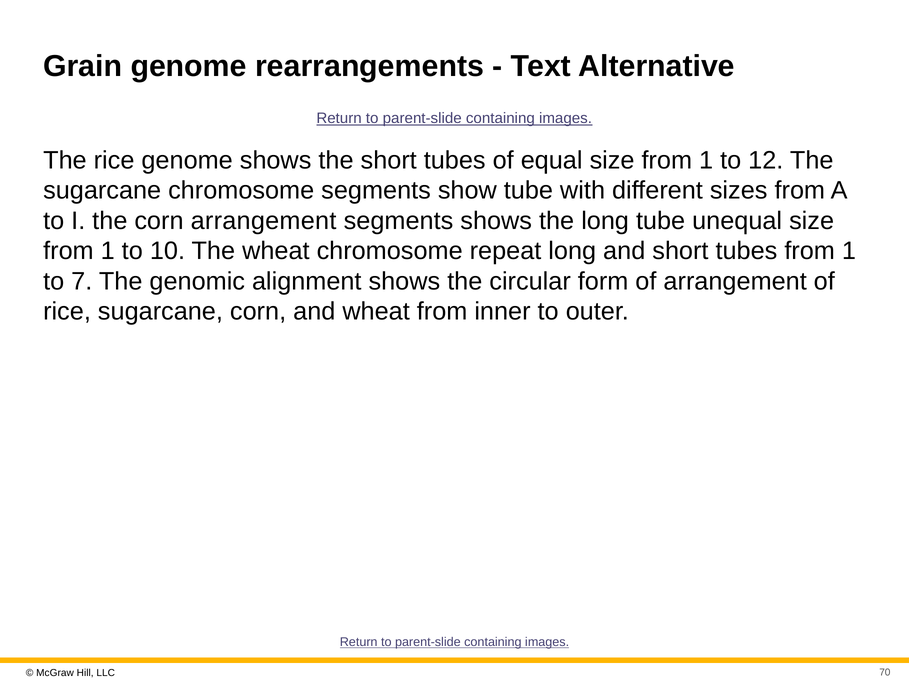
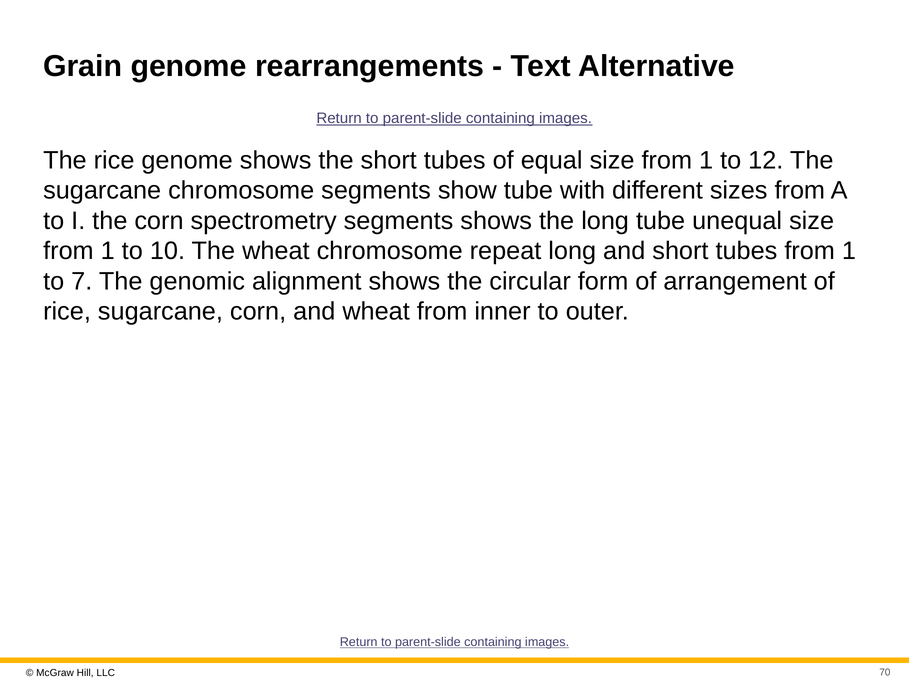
corn arrangement: arrangement -> spectrometry
